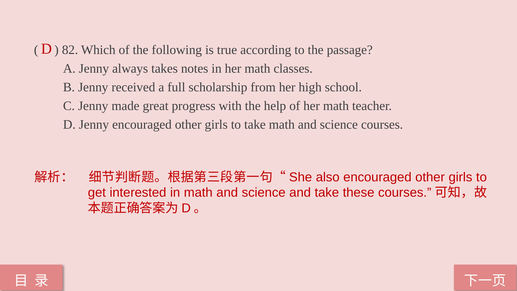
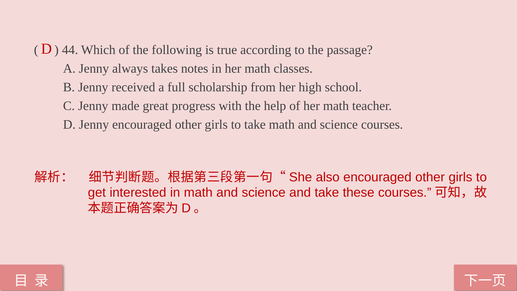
82: 82 -> 44
